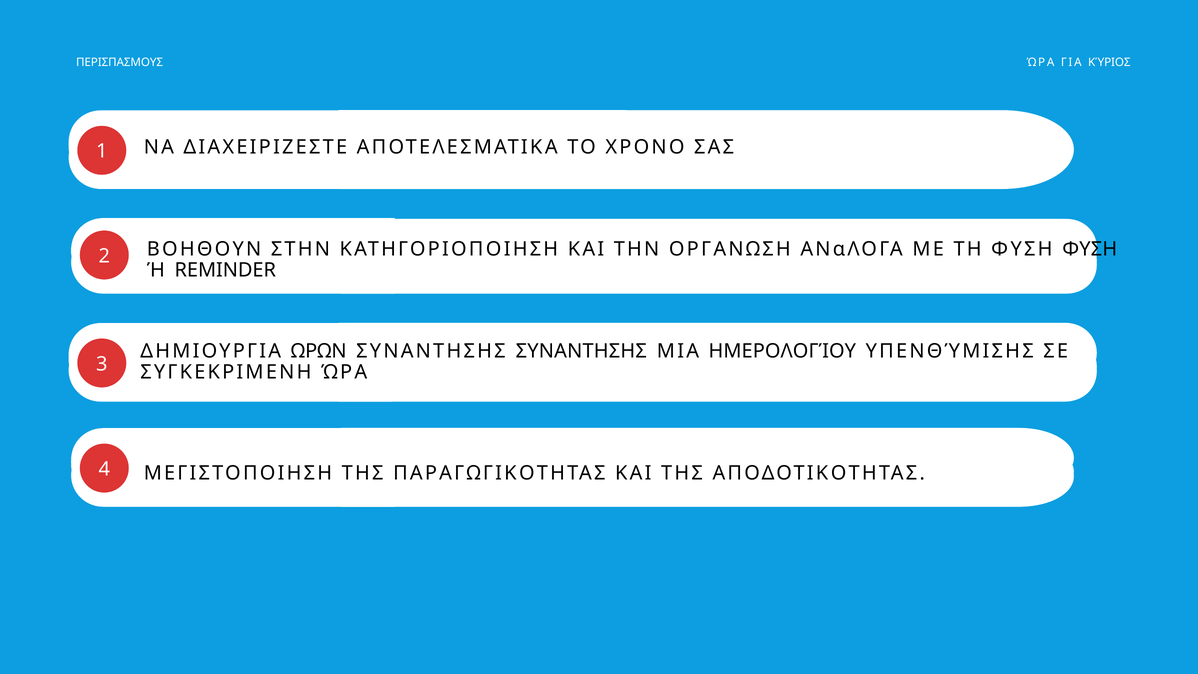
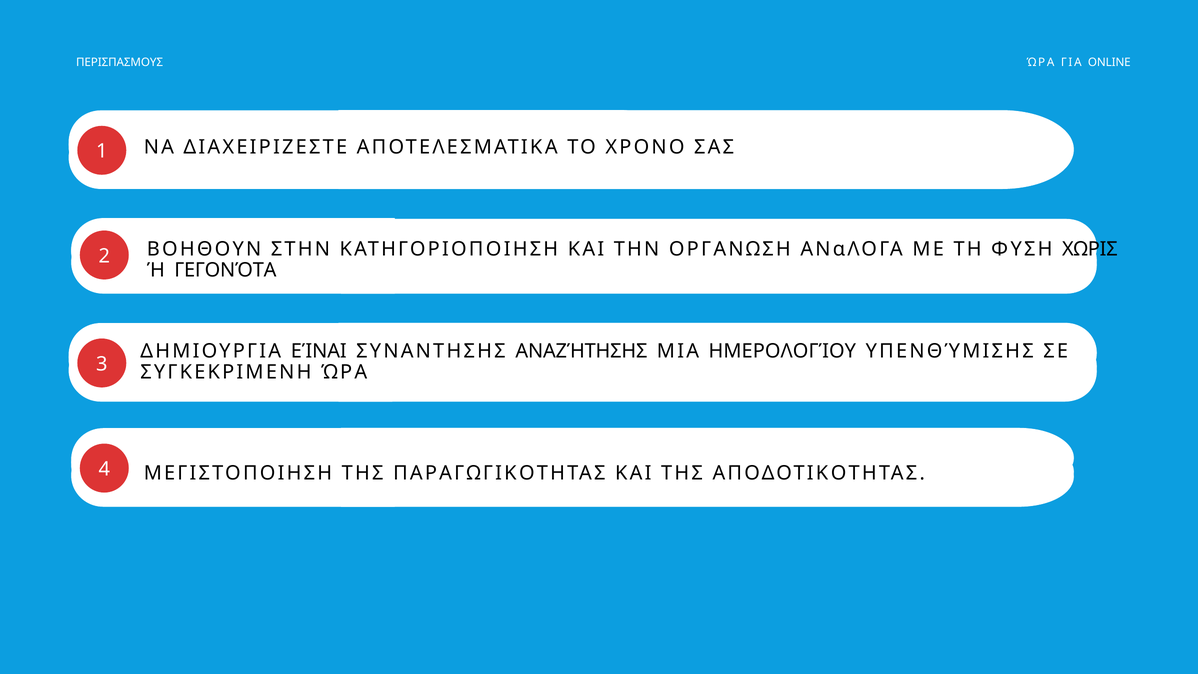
ΚΎΡΙΟΣ: ΚΎΡΙΟΣ -> ONLINE
ΦΥΣΗ ΦΥΣΗ: ΦΥΣΗ -> ΧΩΡΙΣ
REMINDER: REMINDER -> ΓΕΓΟΝΌΤΑ
ΩΡΩΝ: ΩΡΩΝ -> ΕΊΝΑΙ
ΣΥΝΑΝΤΗΣΗΣ ΣΥΝΑΝΤΗΣΗΣ: ΣΥΝΑΝΤΗΣΗΣ -> ΑΝΑΖΉΤΗΣΗΣ
